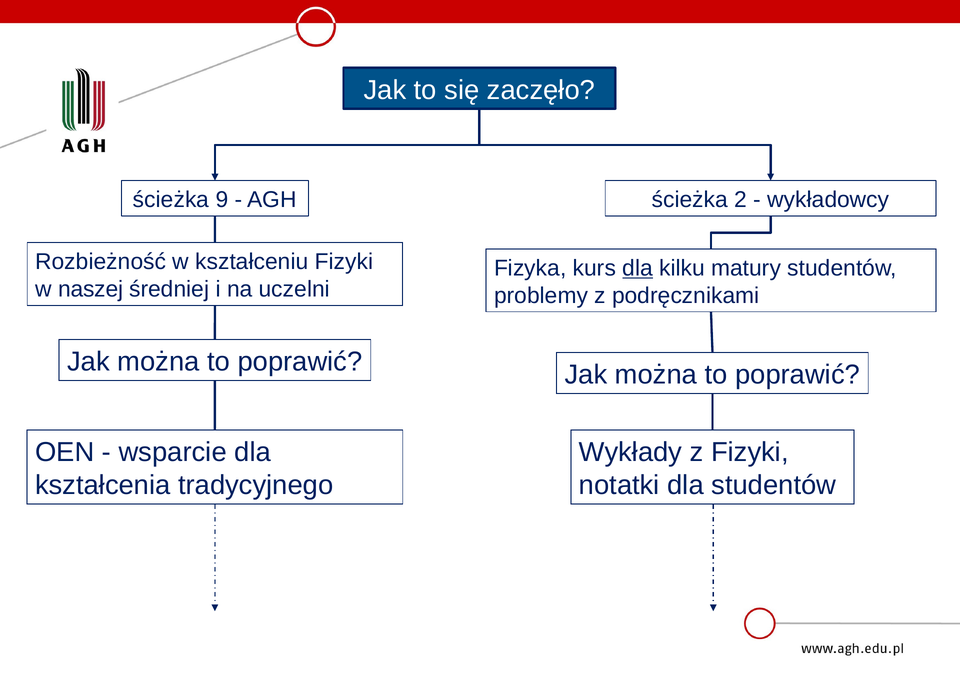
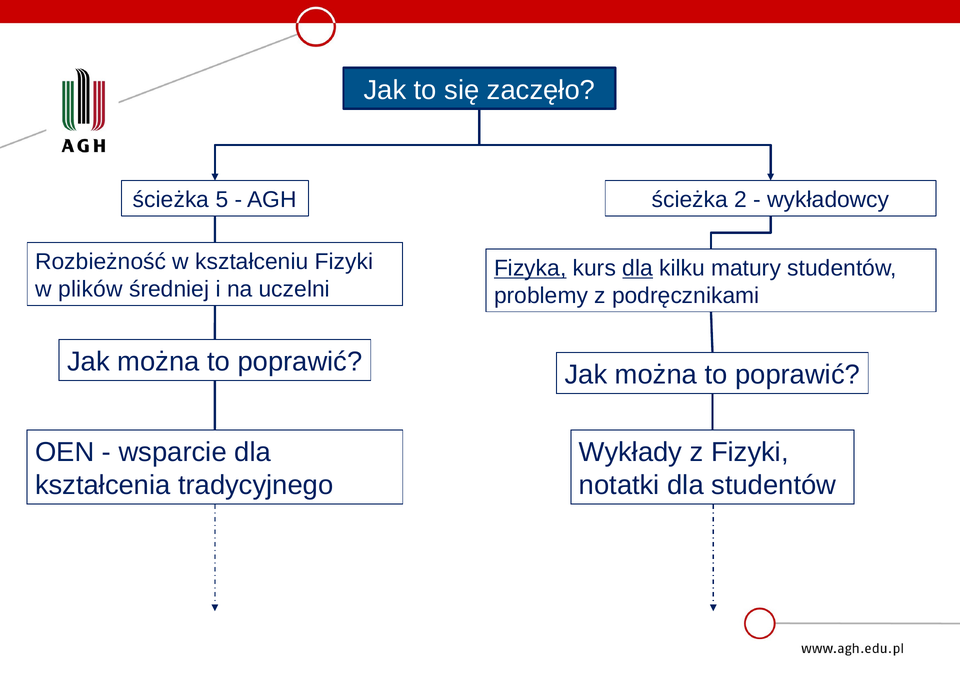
9: 9 -> 5
Fizyka underline: none -> present
naszej: naszej -> plików
